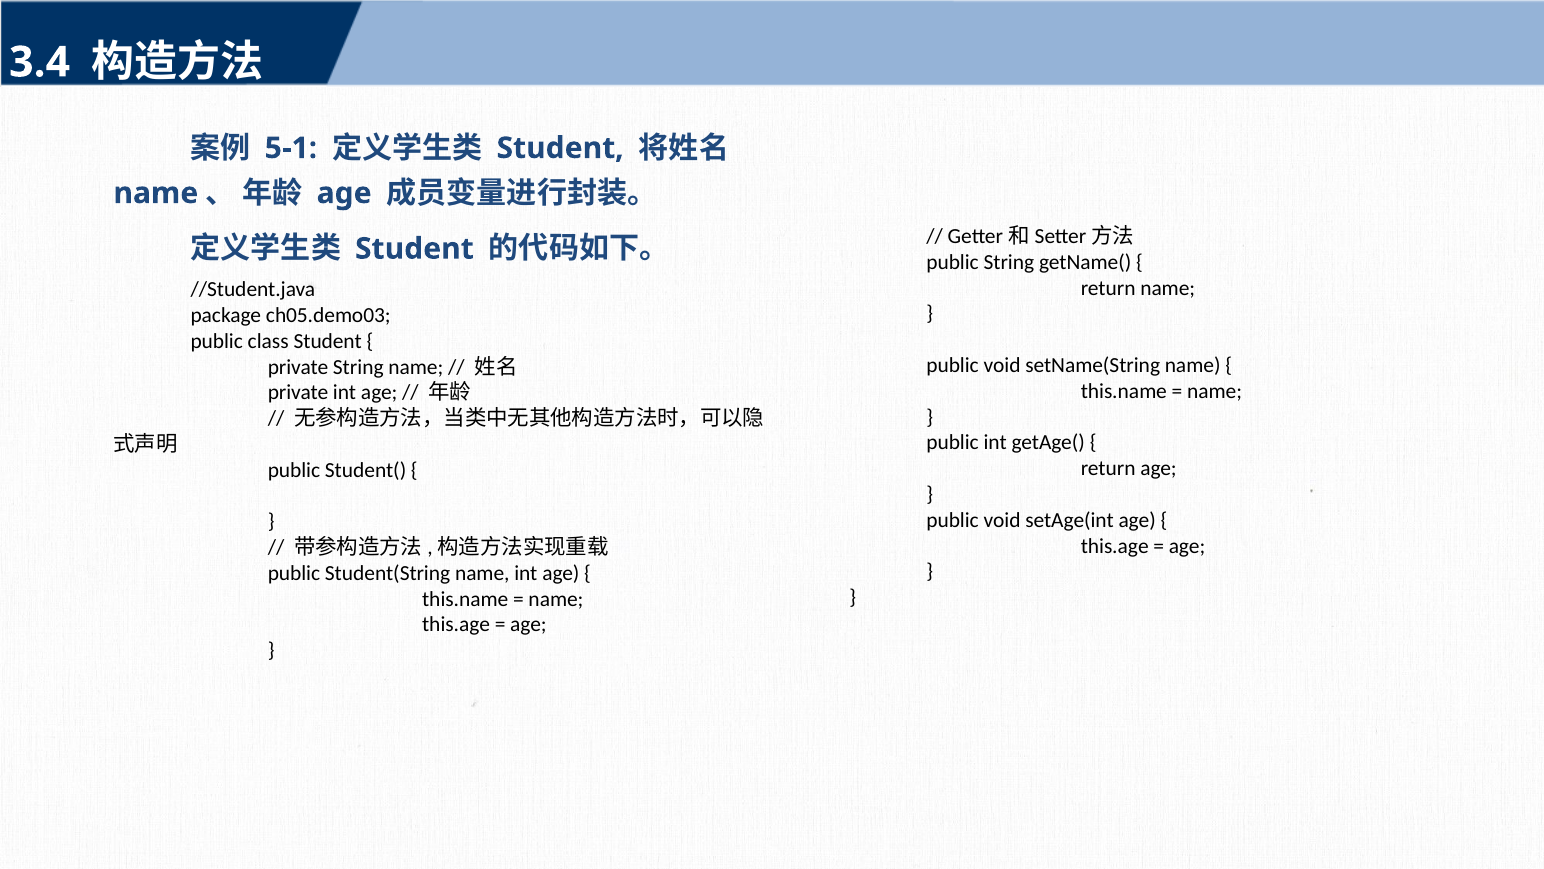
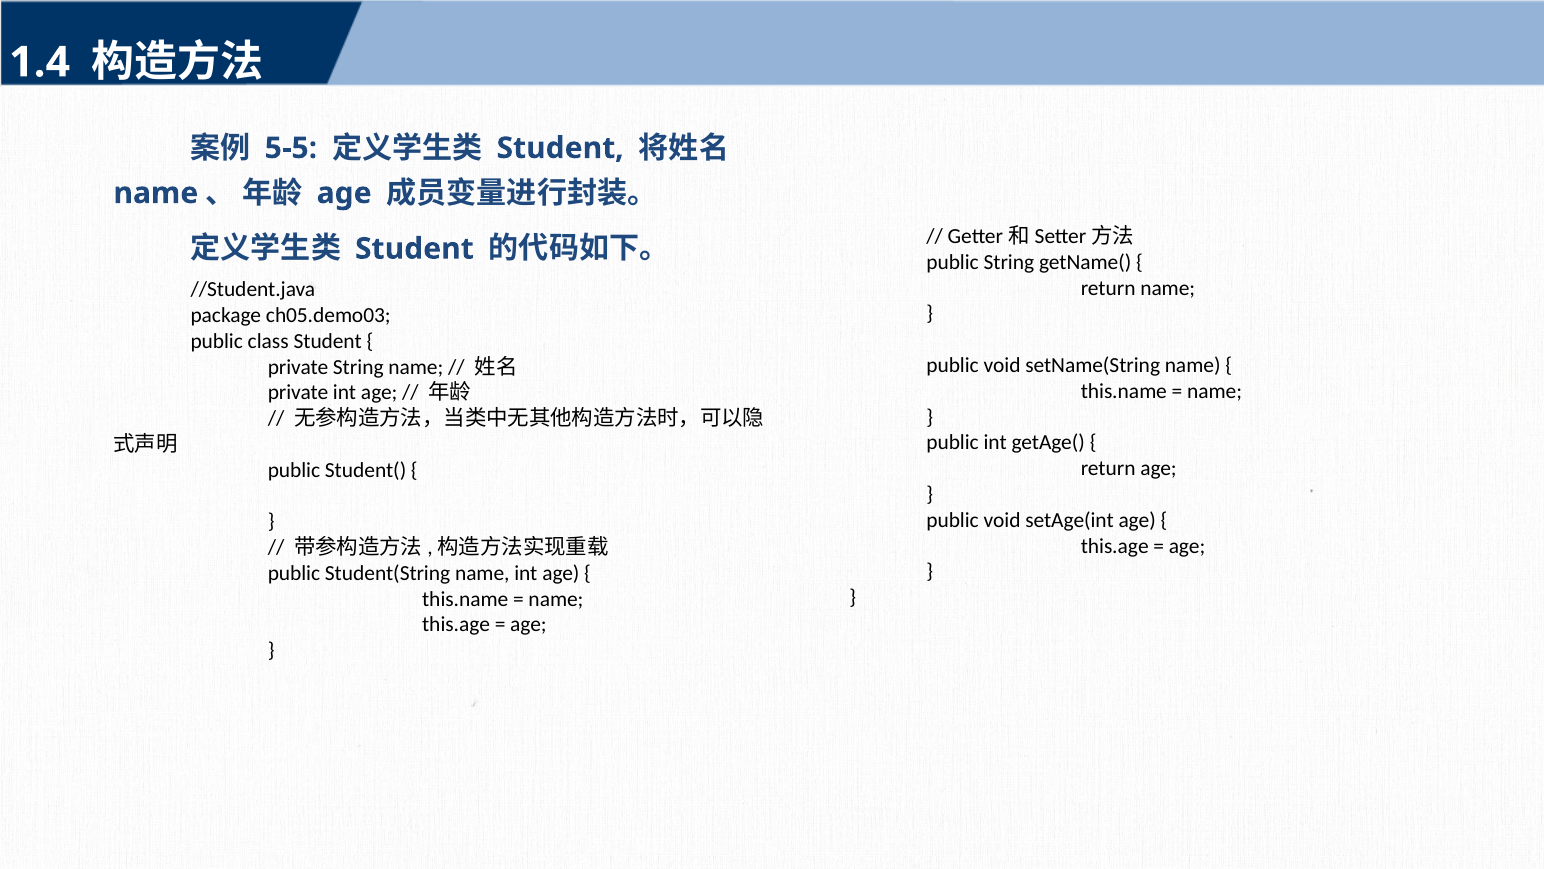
3.4: 3.4 -> 1.4
5-1: 5-1 -> 5-5
